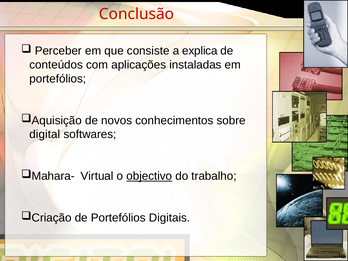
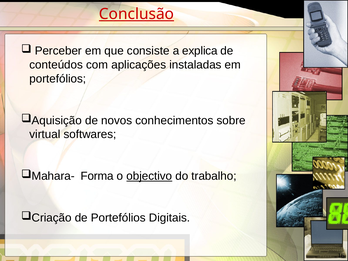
Conclusão underline: none -> present
digital: digital -> virtual
Virtual: Virtual -> Forma
